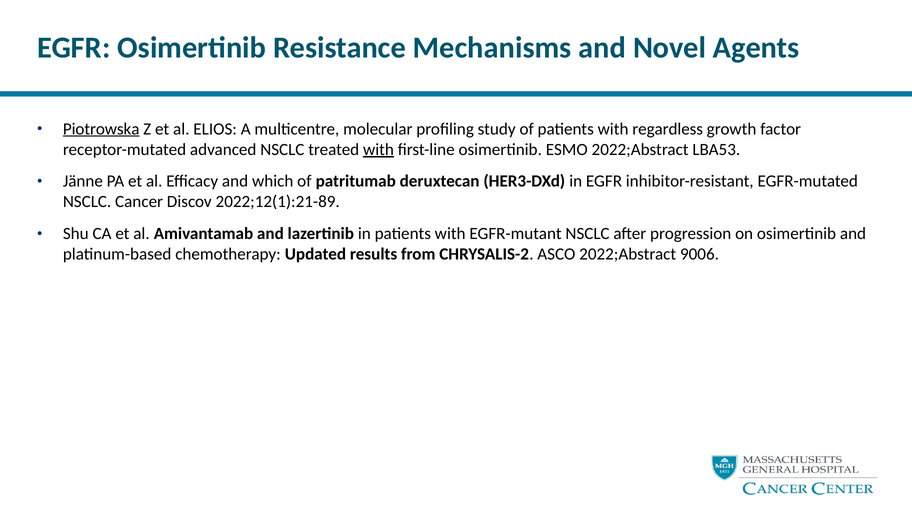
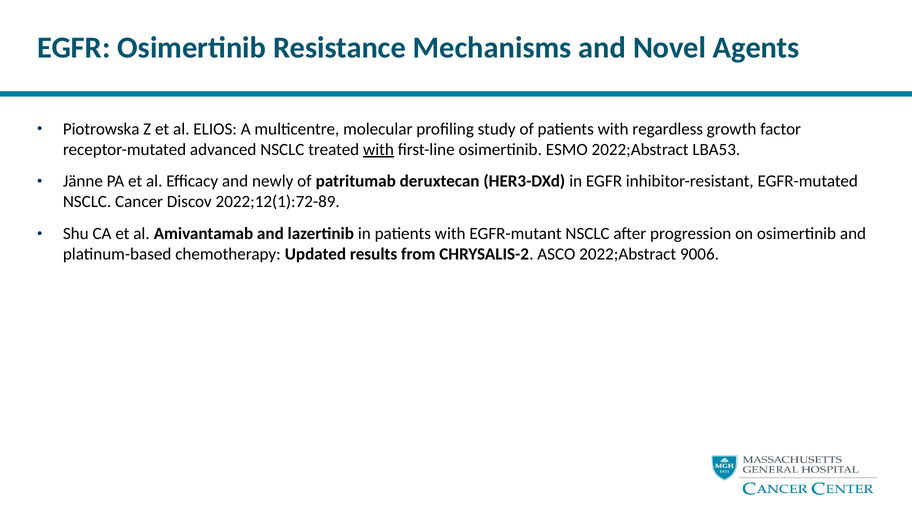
Piotrowska underline: present -> none
which: which -> newly
2022;12(1):21-89: 2022;12(1):21-89 -> 2022;12(1):72-89
